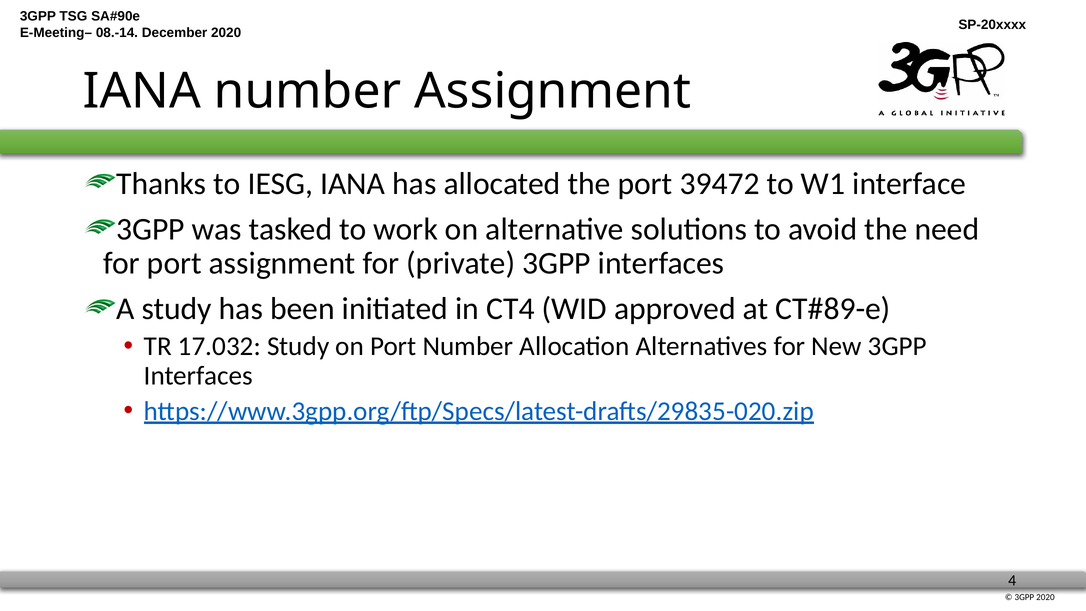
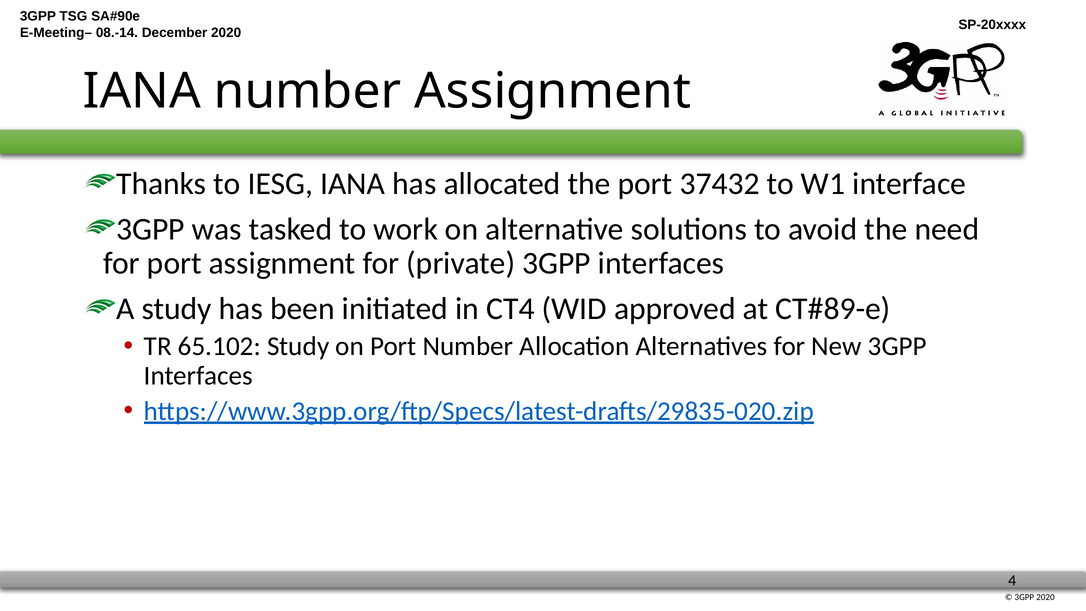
39472: 39472 -> 37432
17.032: 17.032 -> 65.102
